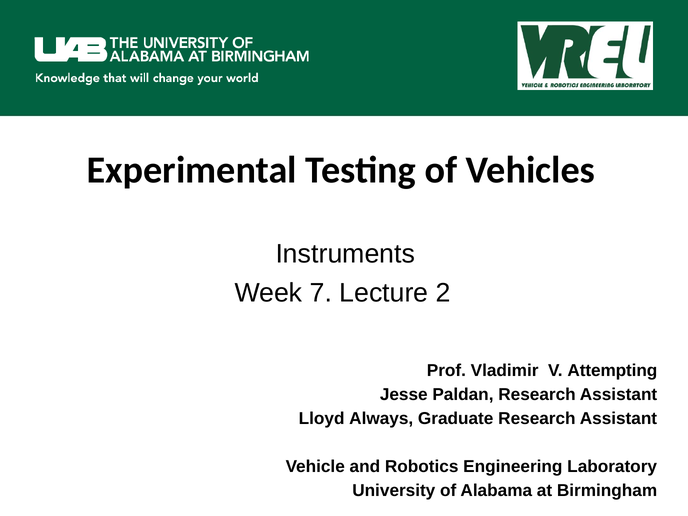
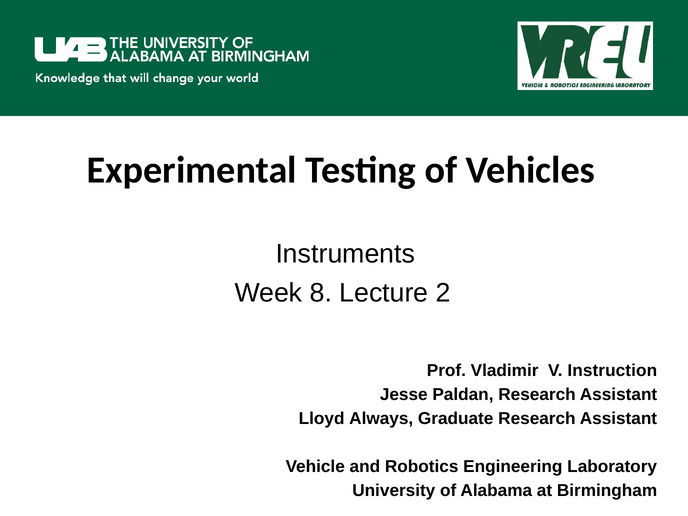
7: 7 -> 8
Attempting: Attempting -> Instruction
